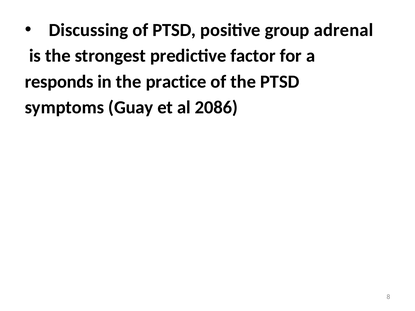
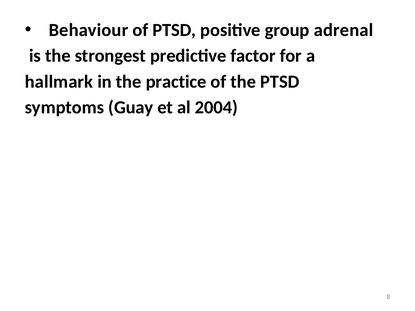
Discussing: Discussing -> Behaviour
responds: responds -> hallmark
2086: 2086 -> 2004
